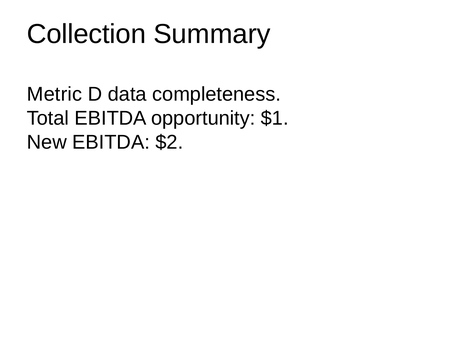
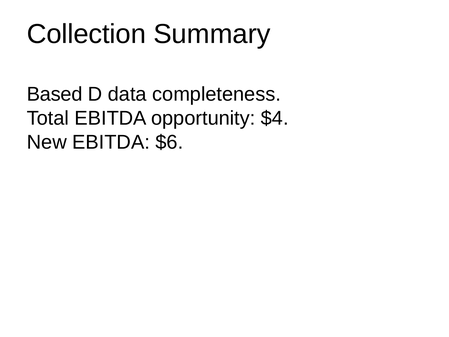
Metric: Metric -> Based
$1: $1 -> $4
$2: $2 -> $6
